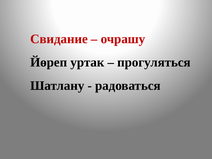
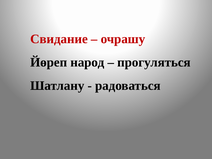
уртак: уртак -> народ
